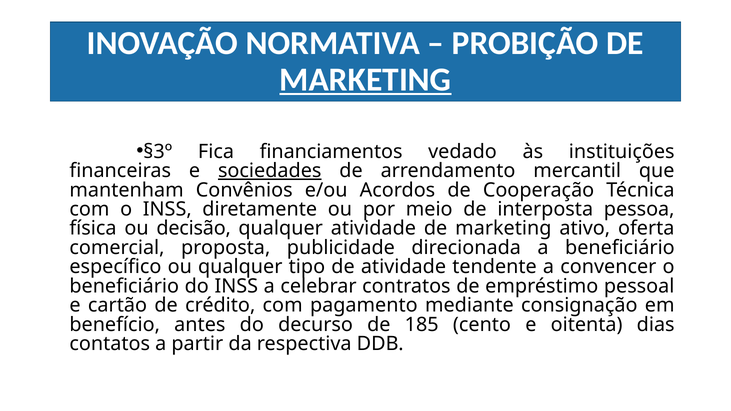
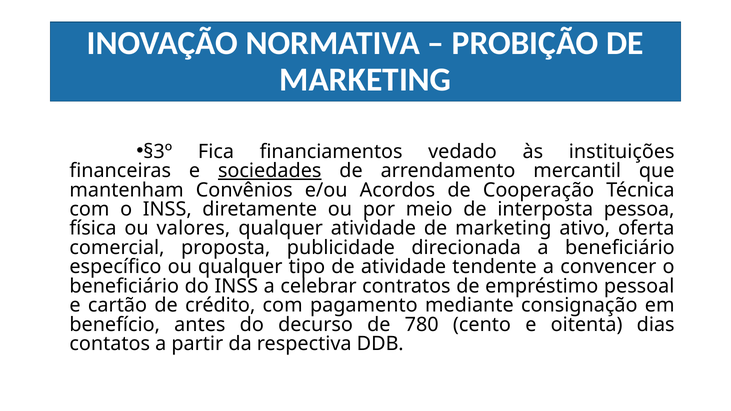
MARKETING at (365, 79) underline: present -> none
decisão: decisão -> valores
185: 185 -> 780
